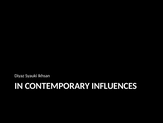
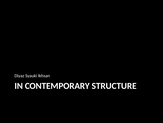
INFLUENCES: INFLUENCES -> STRUCTURE
